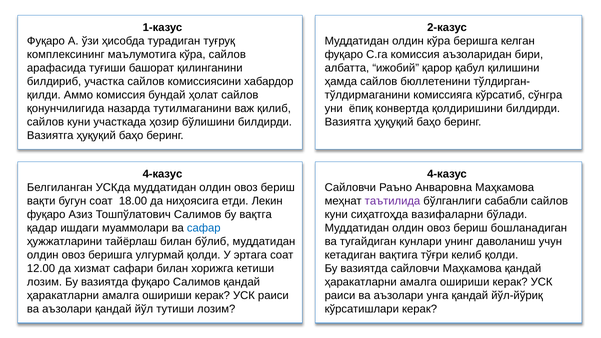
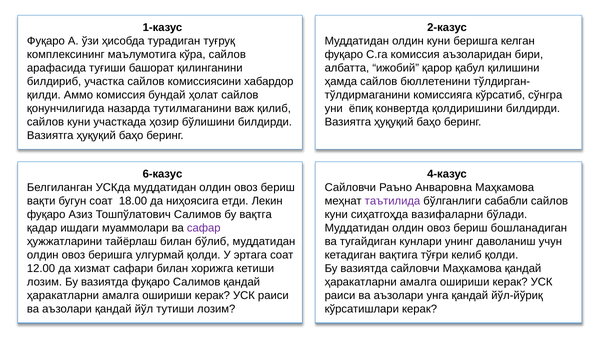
олдин кўра: кўра -> куни
4-казус at (162, 174): 4-казус -> 6-казус
сафар colour: blue -> purple
